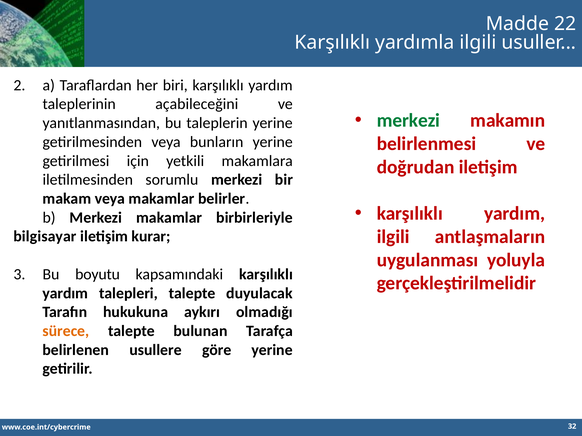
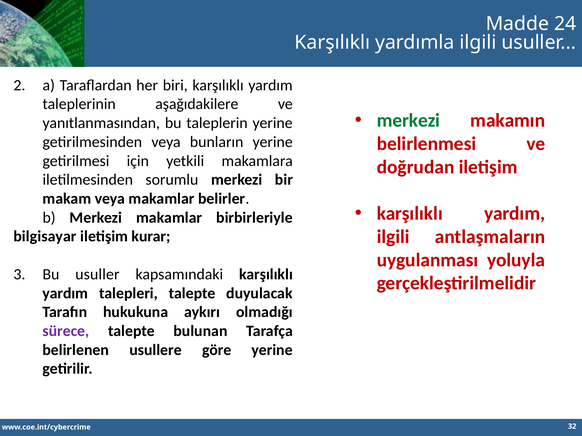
22: 22 -> 24
açabileceğini: açabileceğini -> aşağıdakilere
Bu boyutu: boyutu -> usuller
sürece colour: orange -> purple
